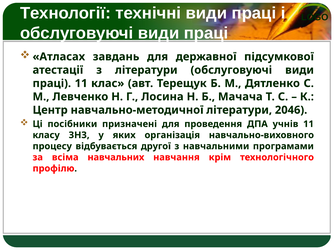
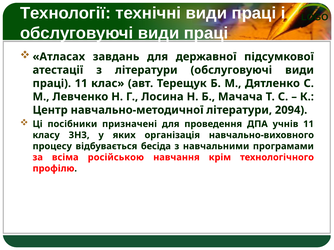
2046: 2046 -> 2094
другої: другої -> бесіда
навчальних: навчальних -> російською
